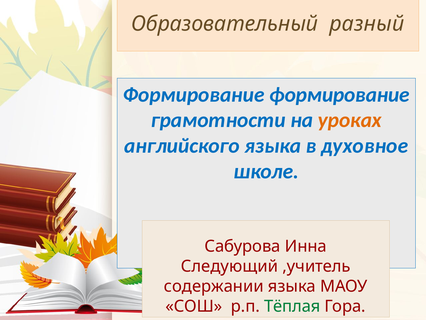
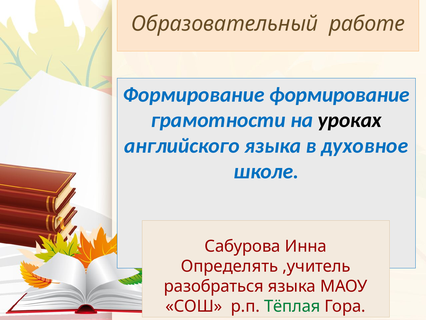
разный: разный -> работе
уроках colour: orange -> black
Следующий: Следующий -> Определять
содержании: содержании -> разобраться
